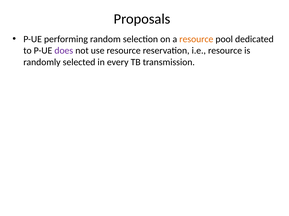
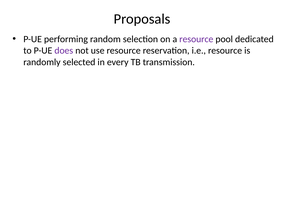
resource at (196, 39) colour: orange -> purple
